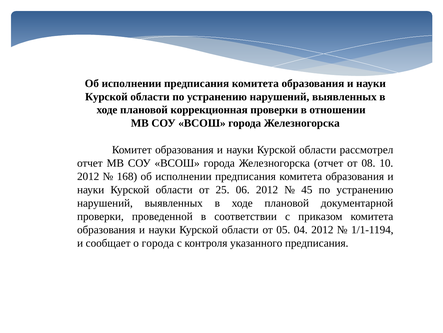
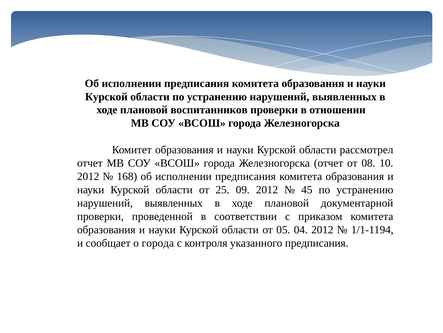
коррекционная: коррекционная -> воспитанников
06: 06 -> 09
